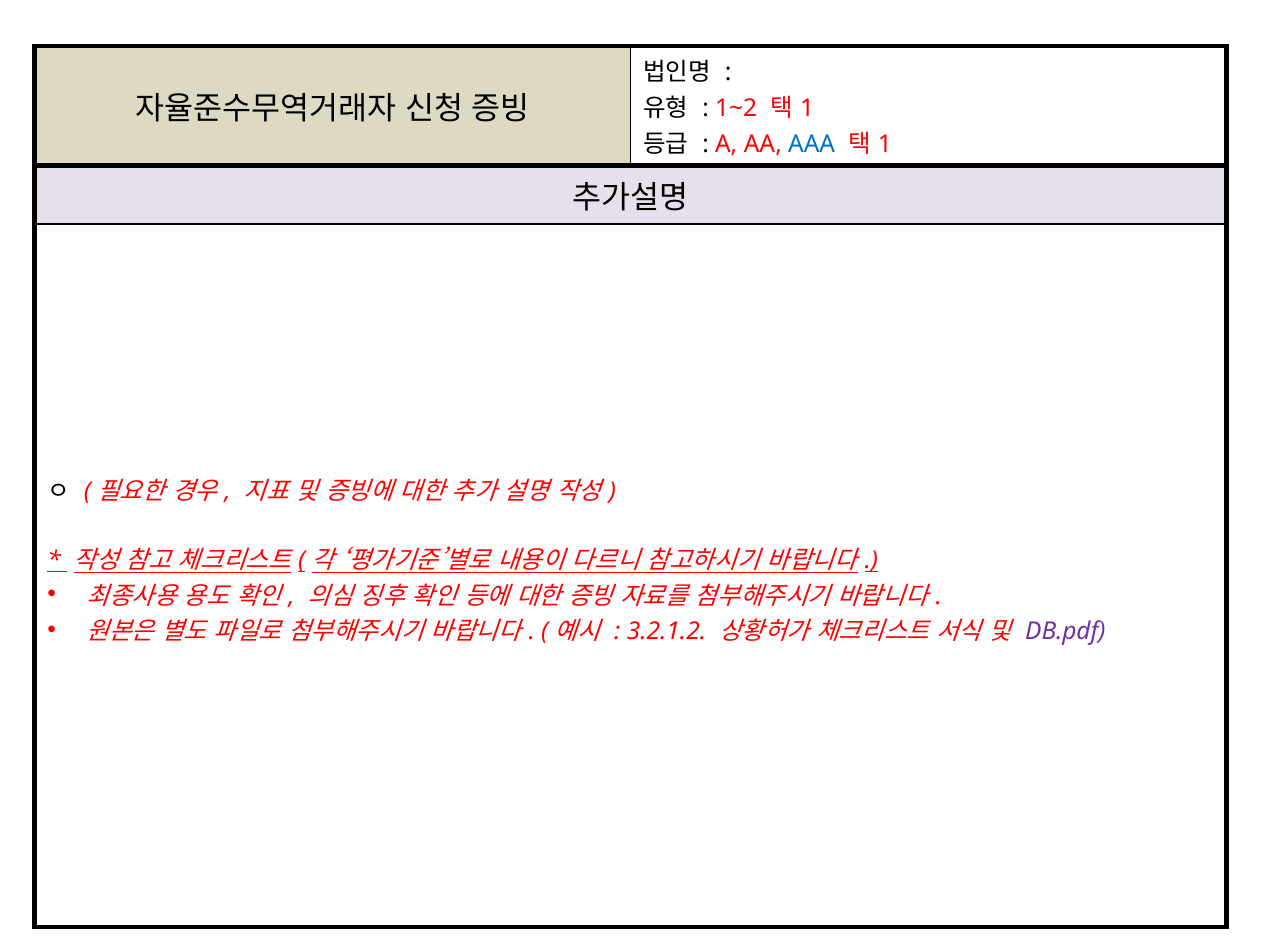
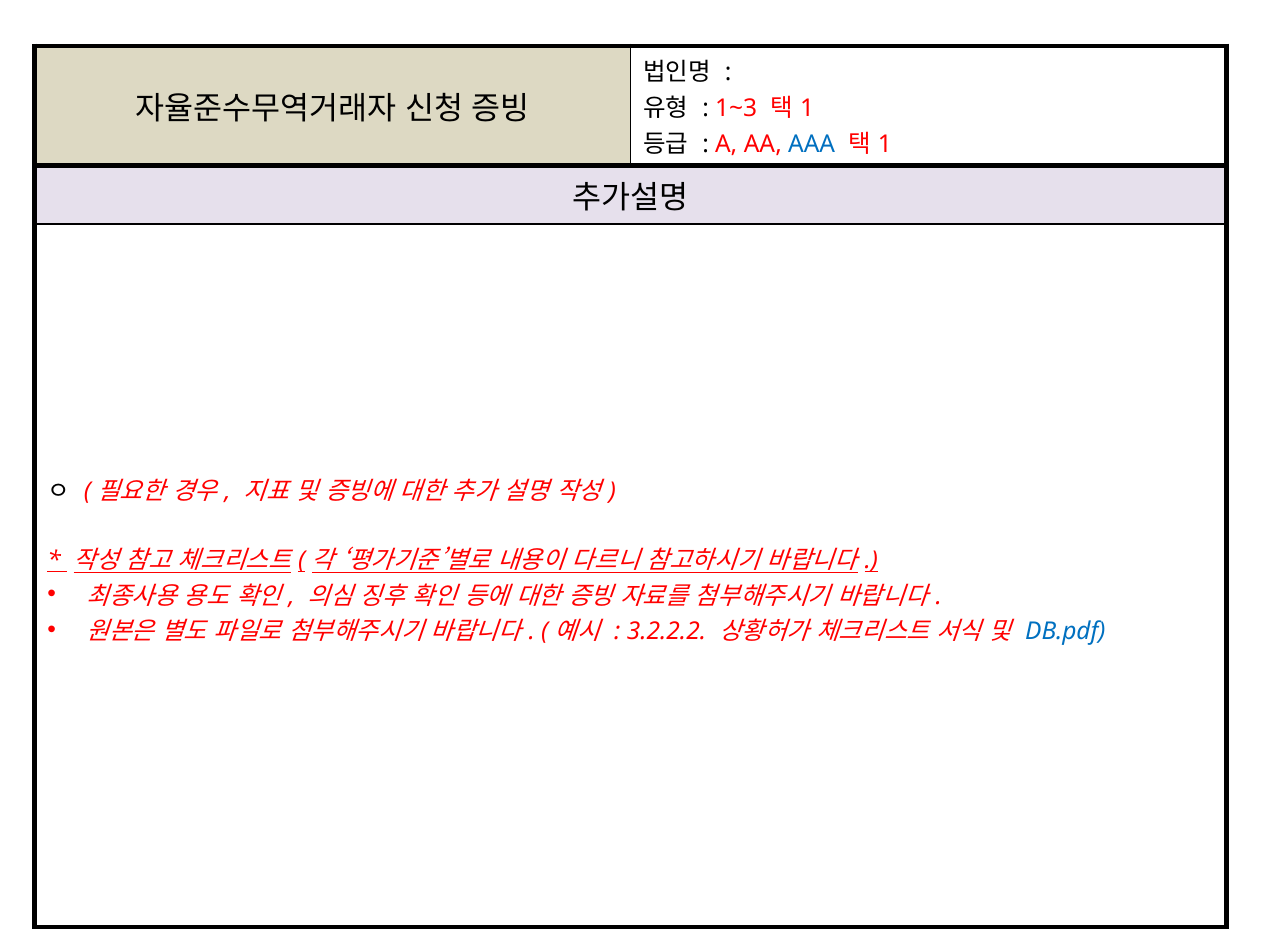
1~2: 1~2 -> 1~3
3.2.1.2: 3.2.1.2 -> 3.2.2.2
DB.pdf colour: purple -> blue
